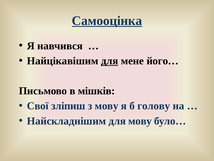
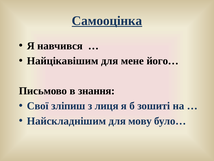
для at (110, 61) underline: present -> none
мішків: мішків -> знання
з мову: мову -> лиця
голову: голову -> зошиті
